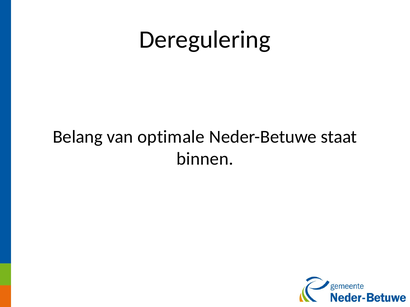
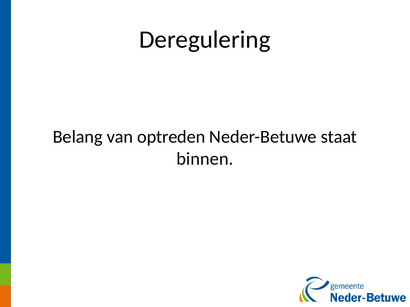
optimale: optimale -> optreden
